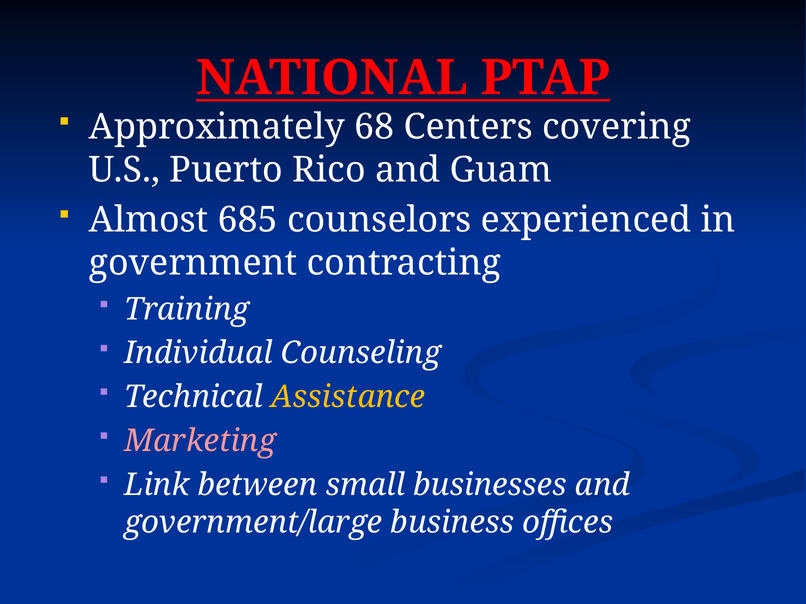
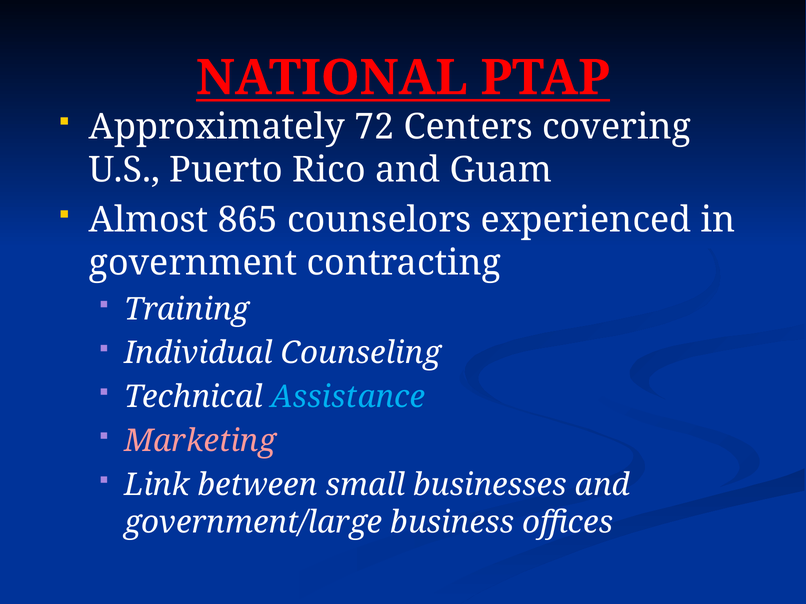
68: 68 -> 72
685: 685 -> 865
Assistance colour: yellow -> light blue
